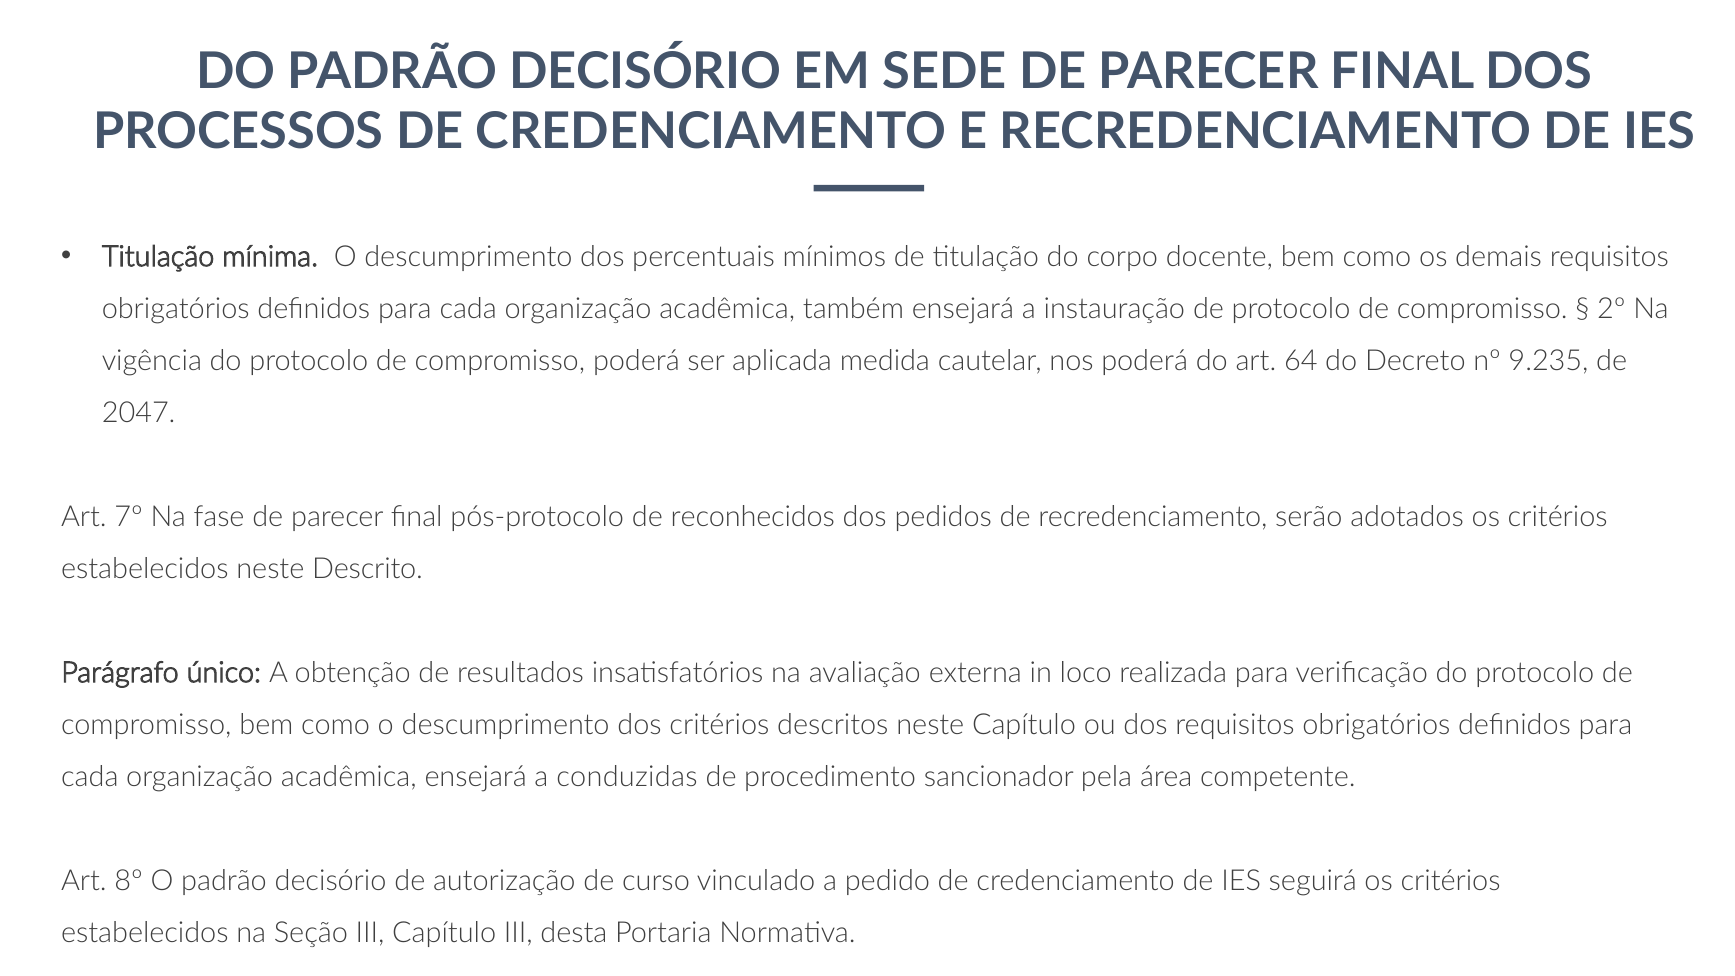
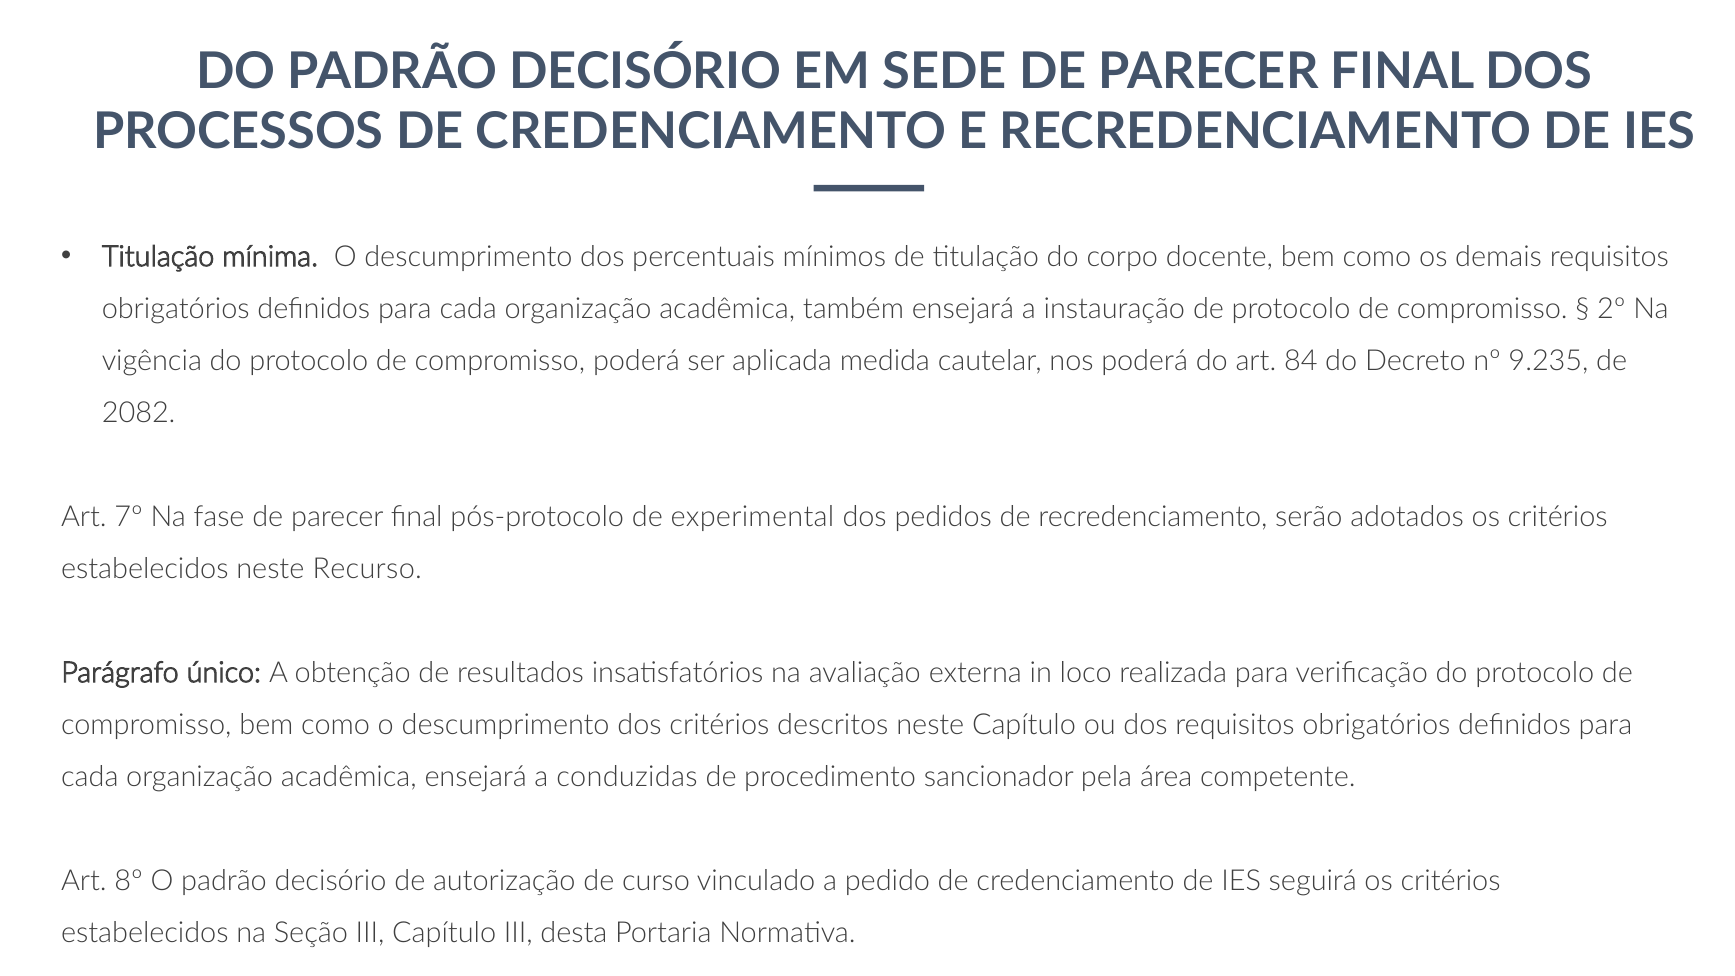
64: 64 -> 84
2047: 2047 -> 2082
reconhecidos: reconhecidos -> experimental
Descrito: Descrito -> Recurso
